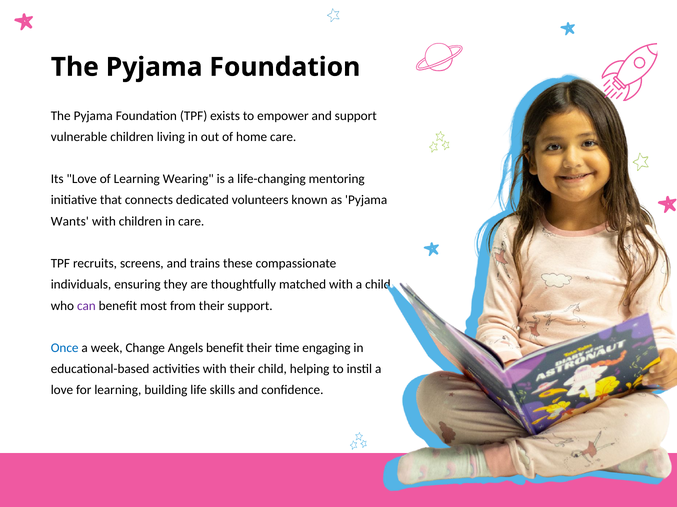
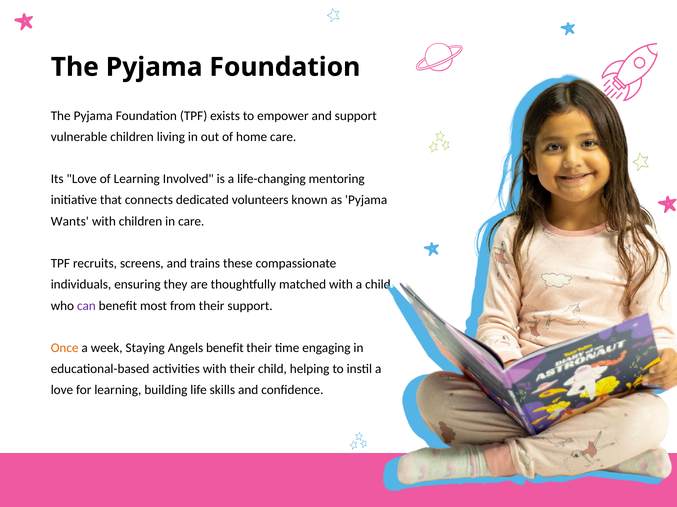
Wearing: Wearing -> Involved
Once colour: blue -> orange
Change: Change -> Staying
